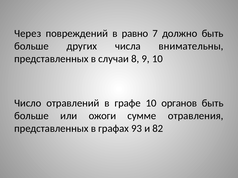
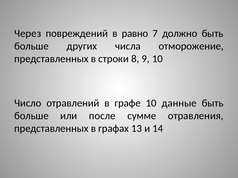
внимательны: внимательны -> отморожение
случаи: случаи -> строки
органов: органов -> данные
ожоги: ожоги -> после
93: 93 -> 13
82: 82 -> 14
